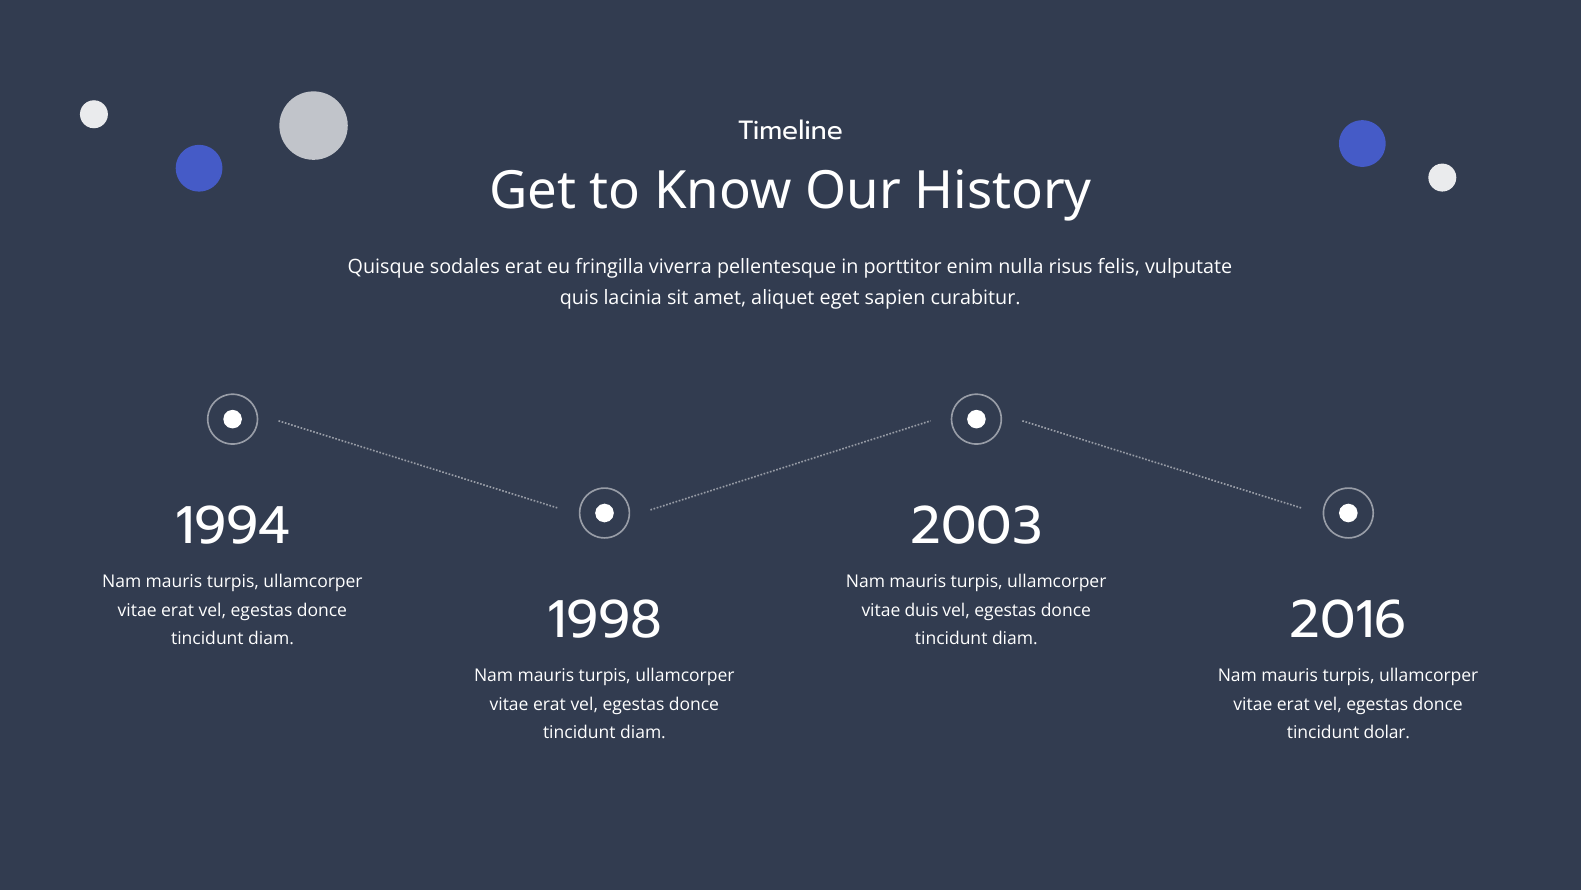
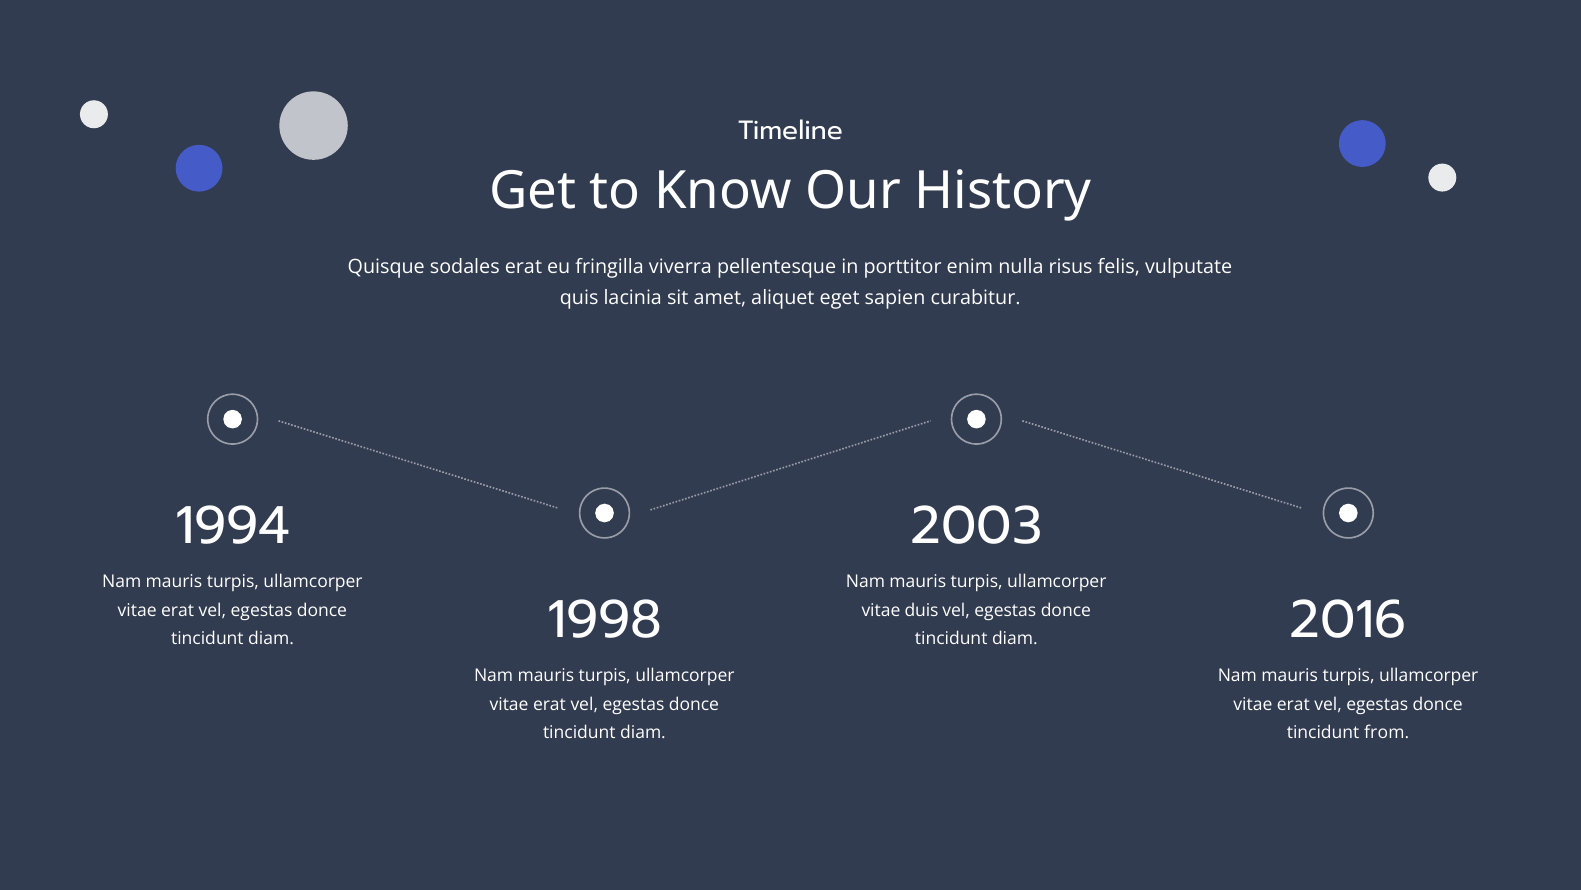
dolar: dolar -> from
